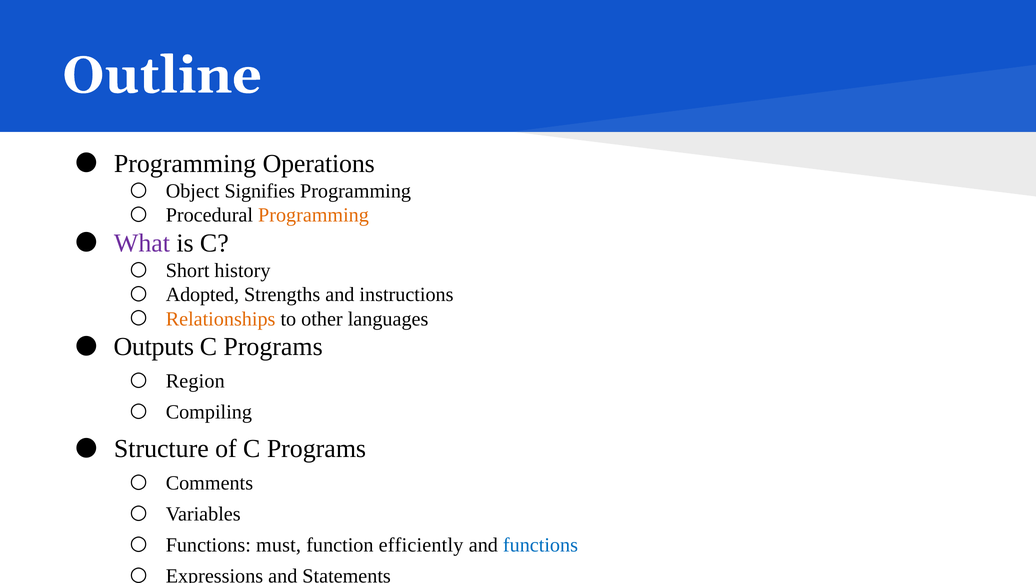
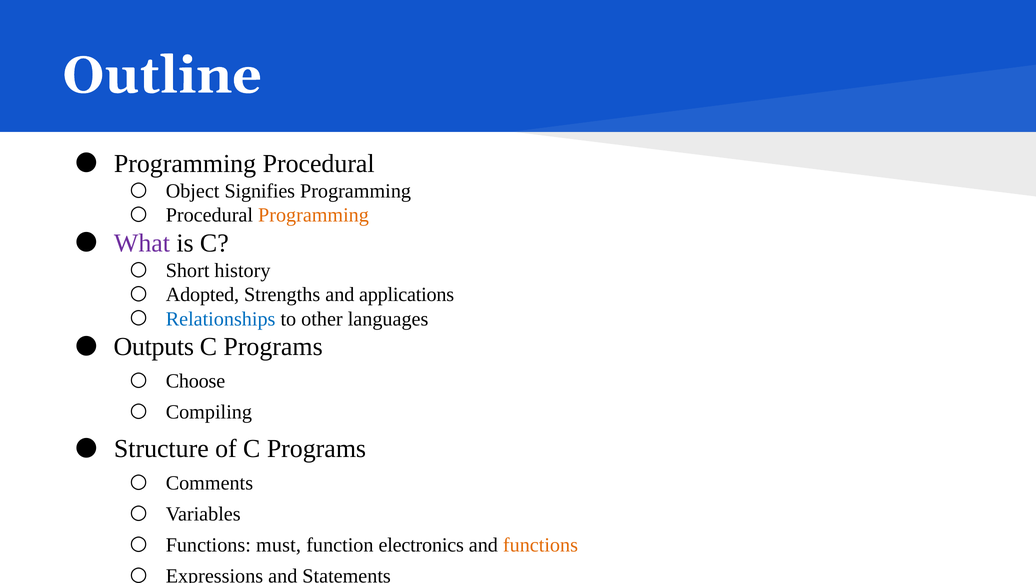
Programming Operations: Operations -> Procedural
instructions: instructions -> applications
Relationships colour: orange -> blue
Region: Region -> Choose
efficiently: efficiently -> electronics
functions at (540, 545) colour: blue -> orange
